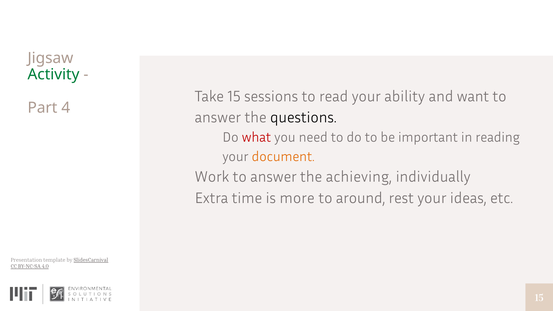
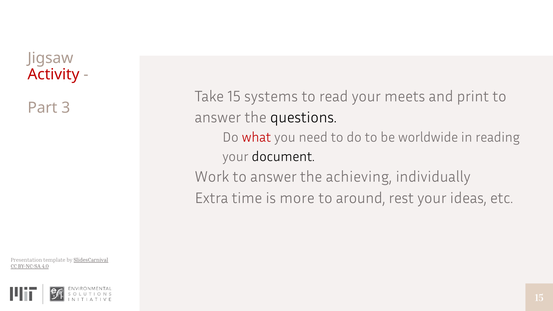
Activity colour: green -> red
sessions: sessions -> systems
ability: ability -> meets
want: want -> print
4: 4 -> 3
important: important -> worldwide
document colour: orange -> black
